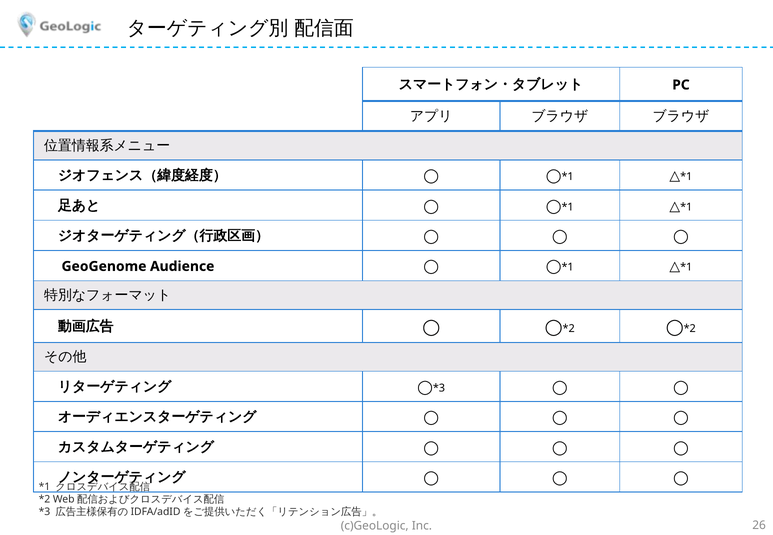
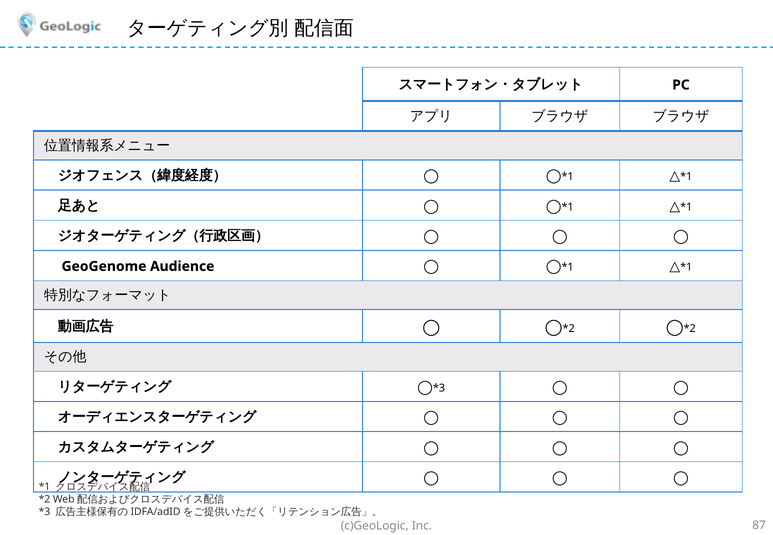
26: 26 -> 87
